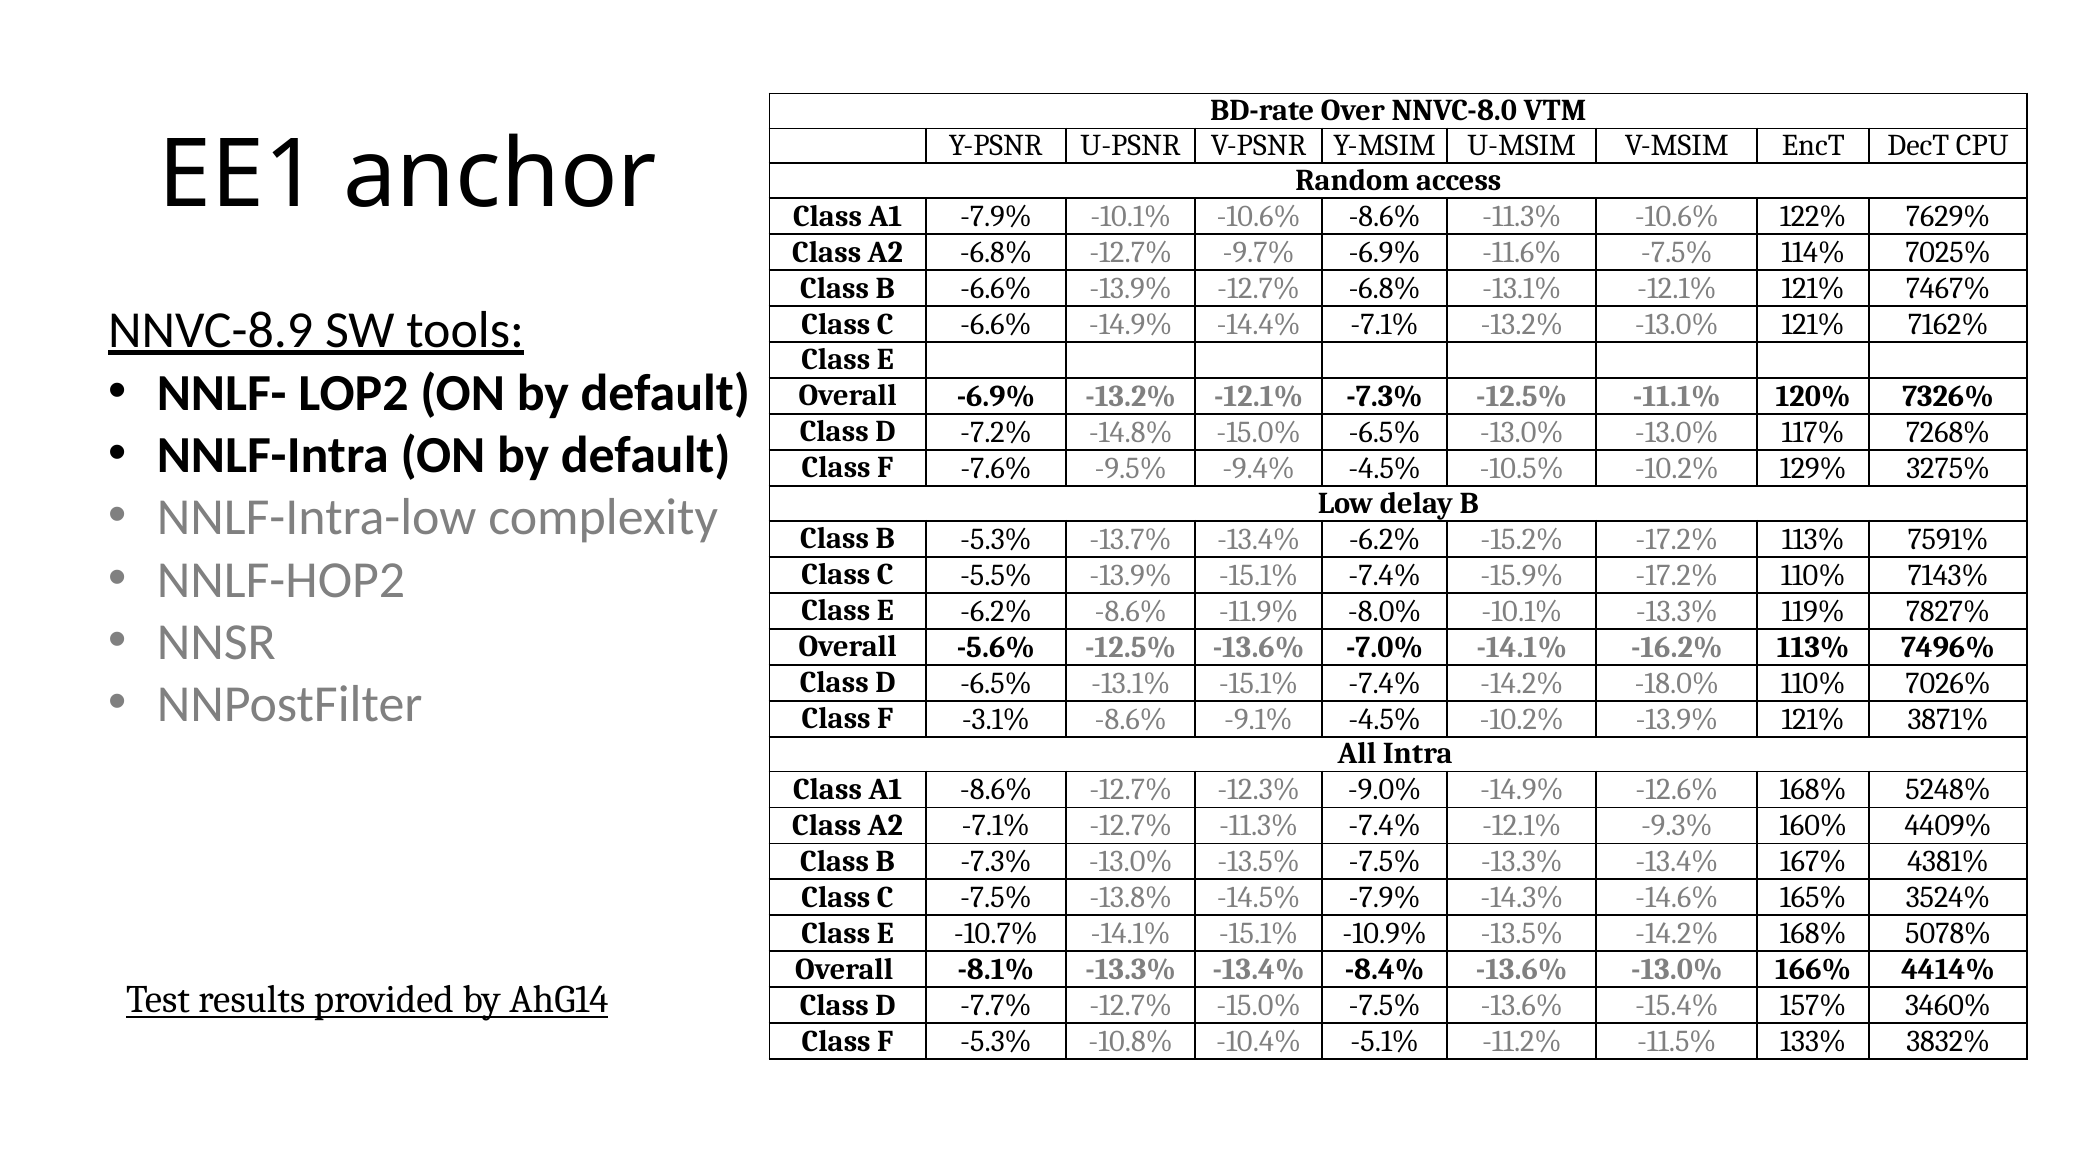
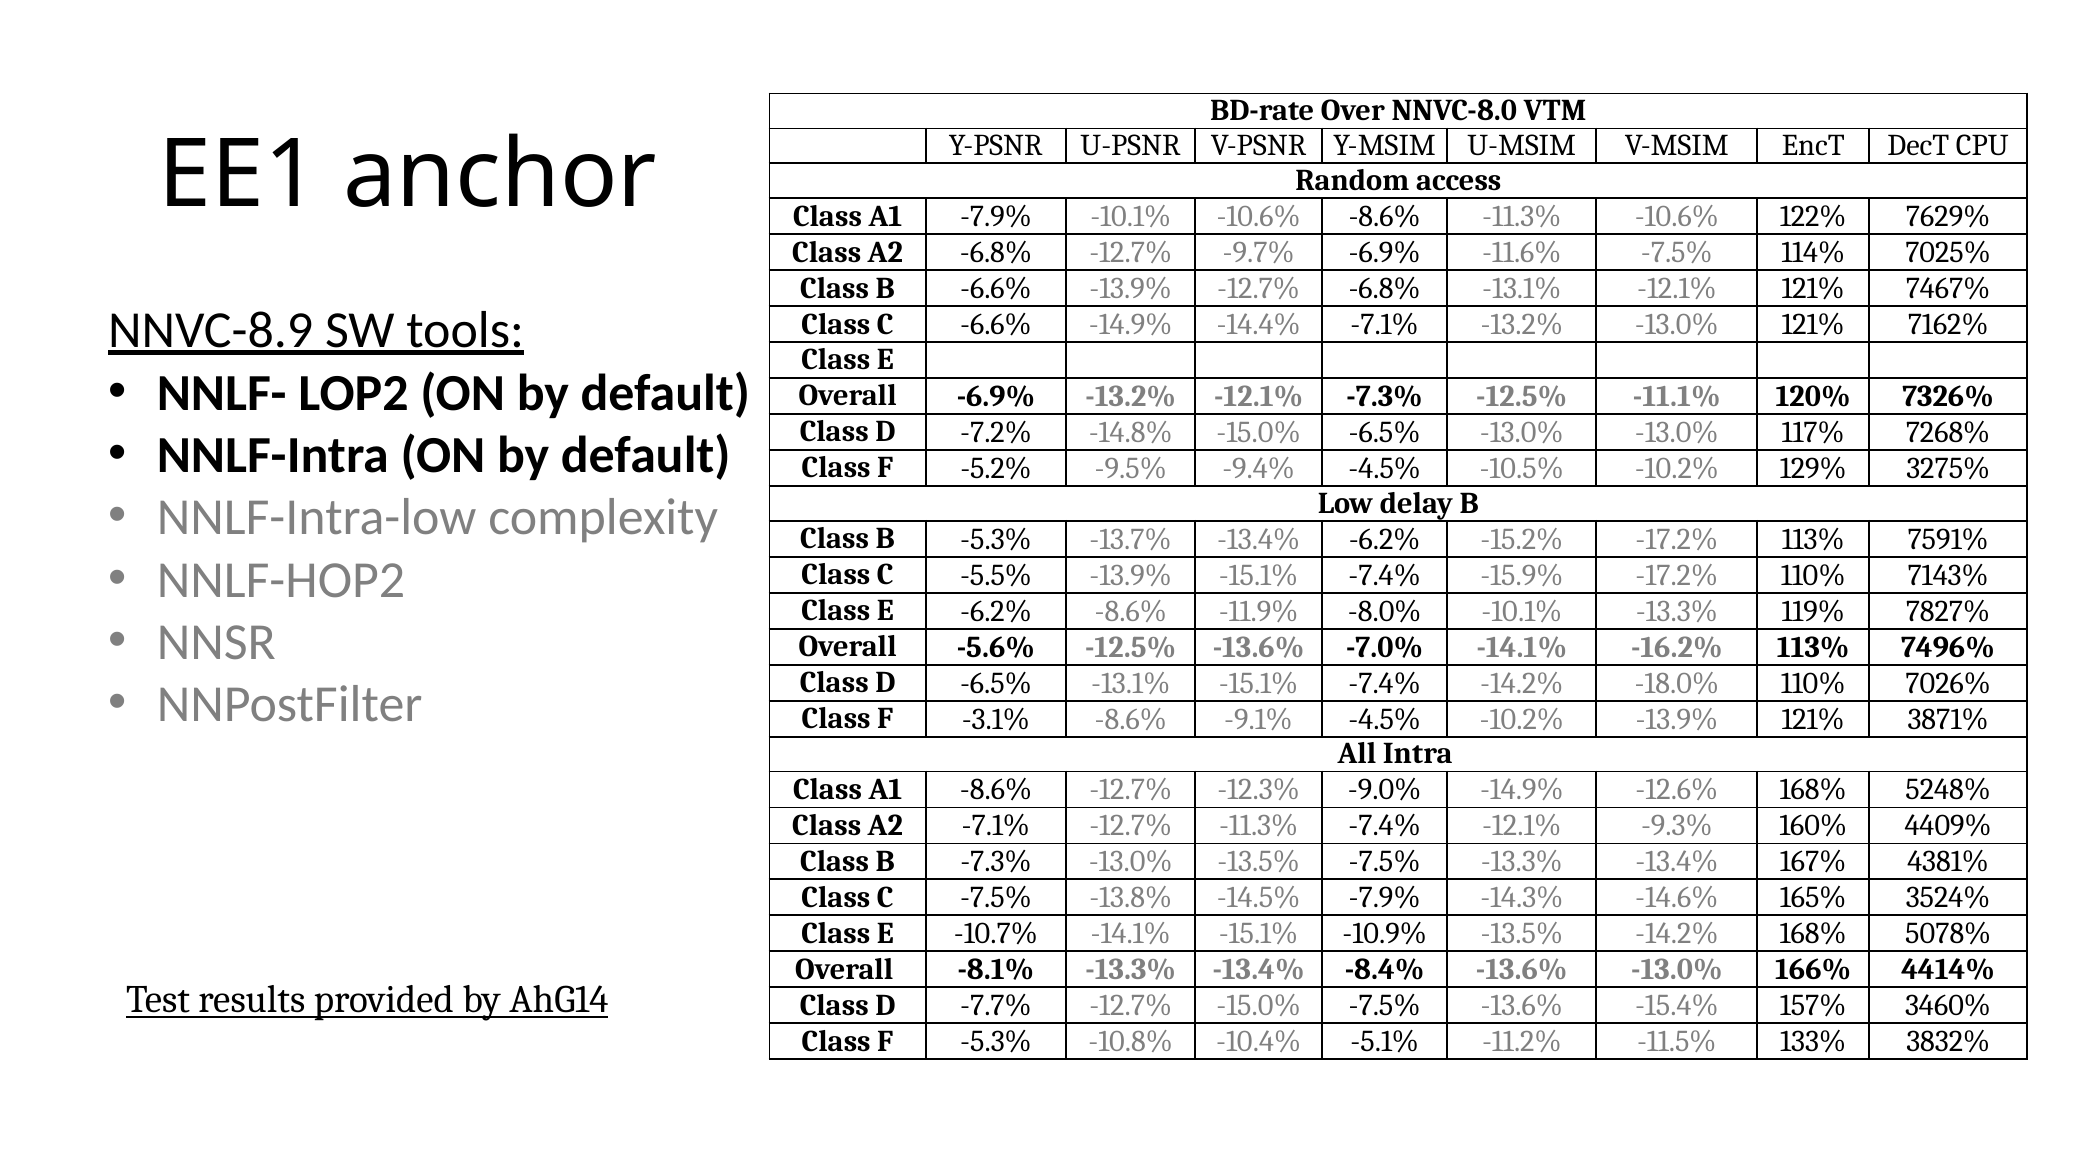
-7.6%: -7.6% -> -5.2%
